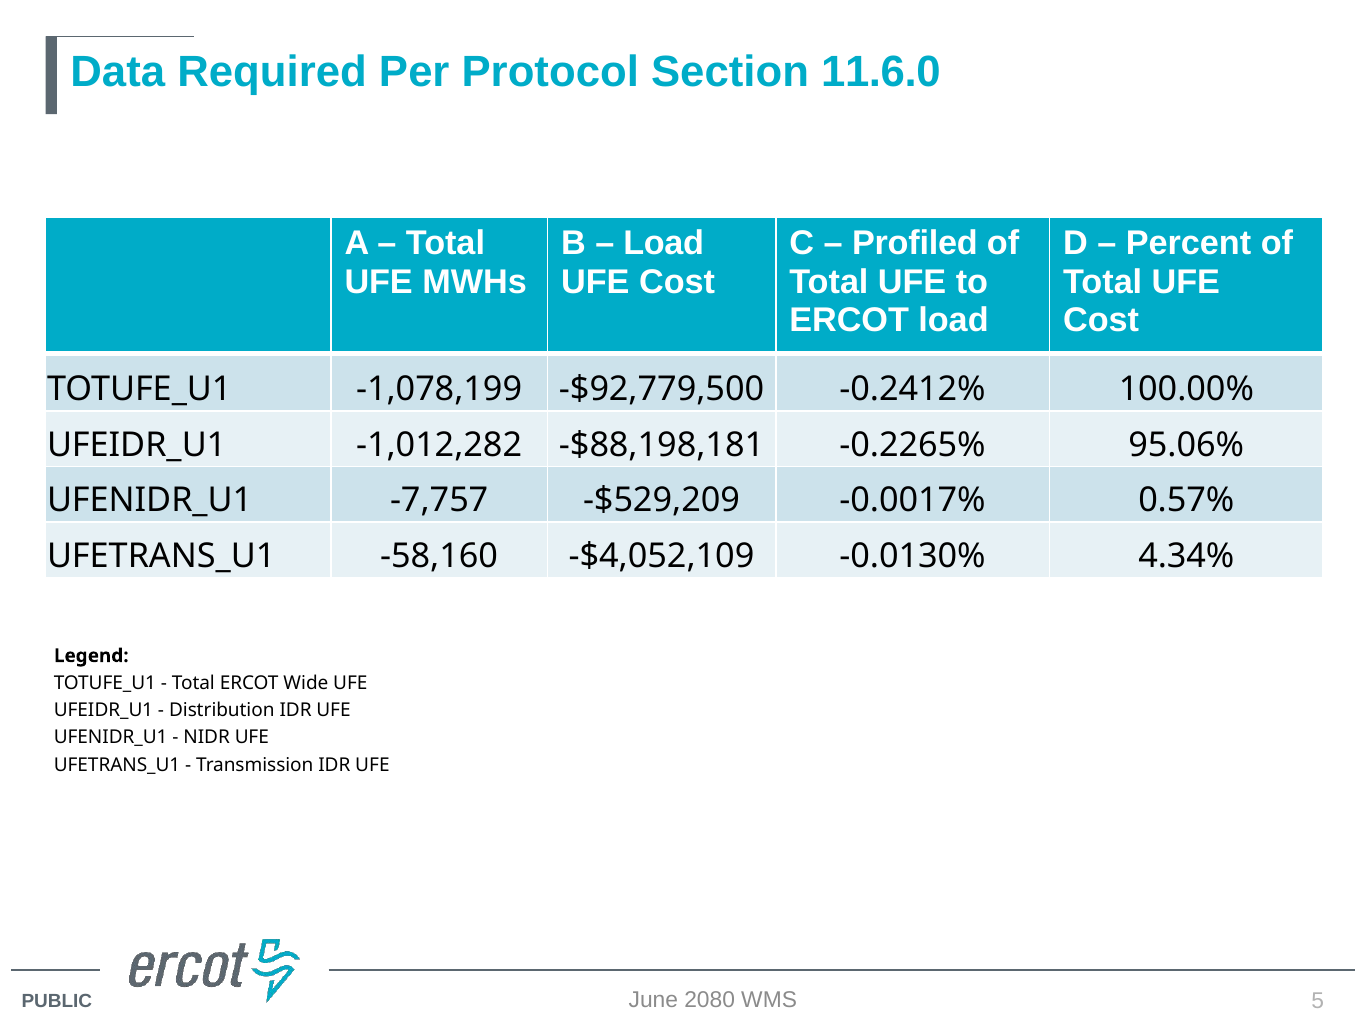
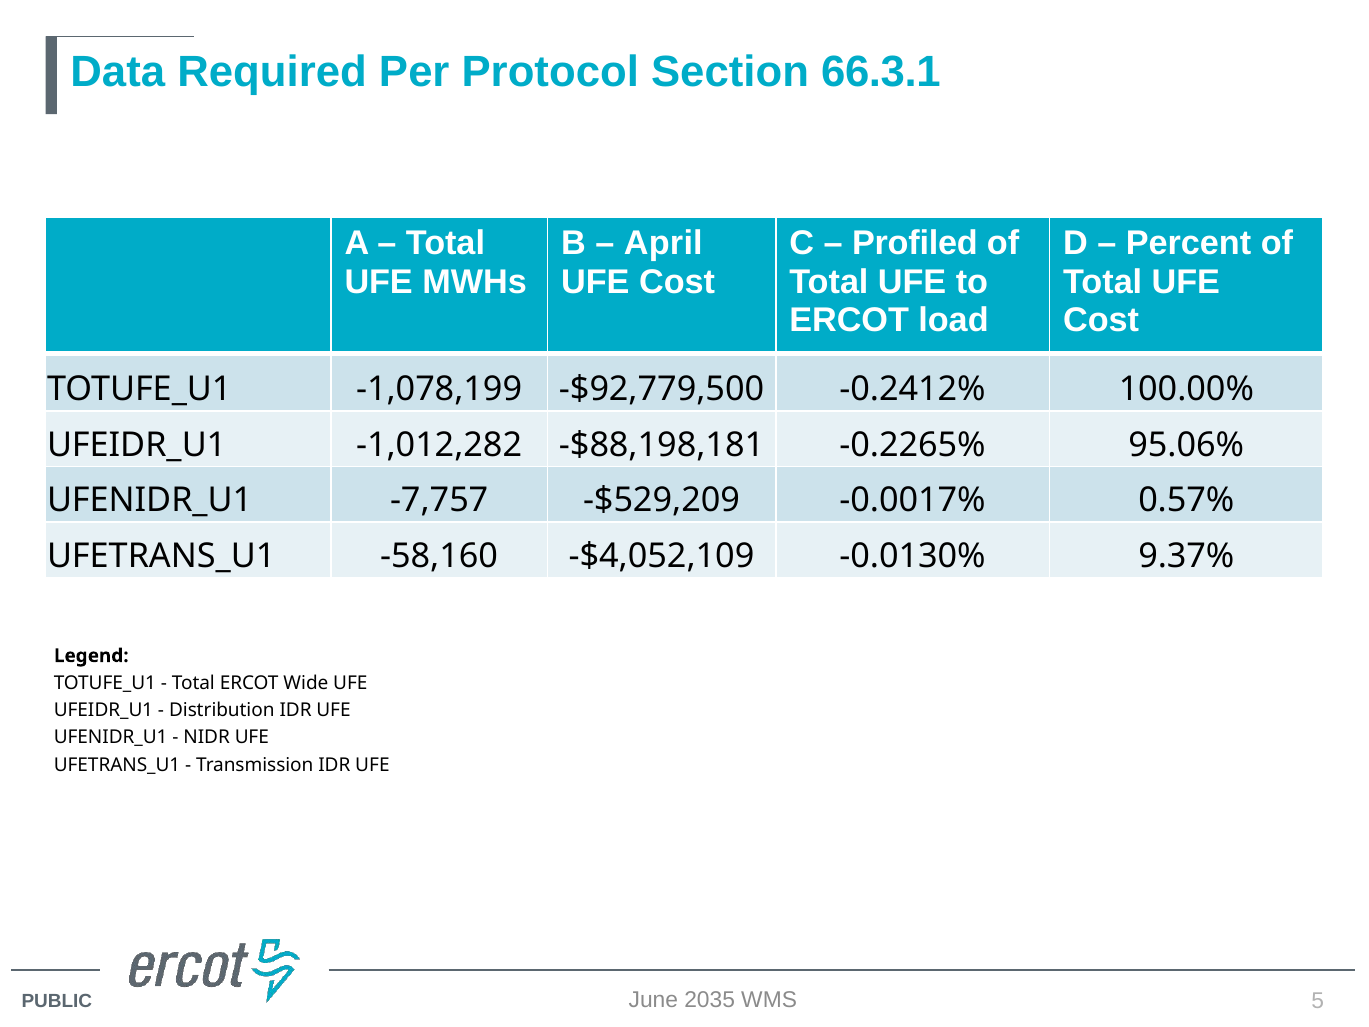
11.6.0: 11.6.0 -> 66.3.1
Load at (664, 243): Load -> April
4.34%: 4.34% -> 9.37%
2080: 2080 -> 2035
